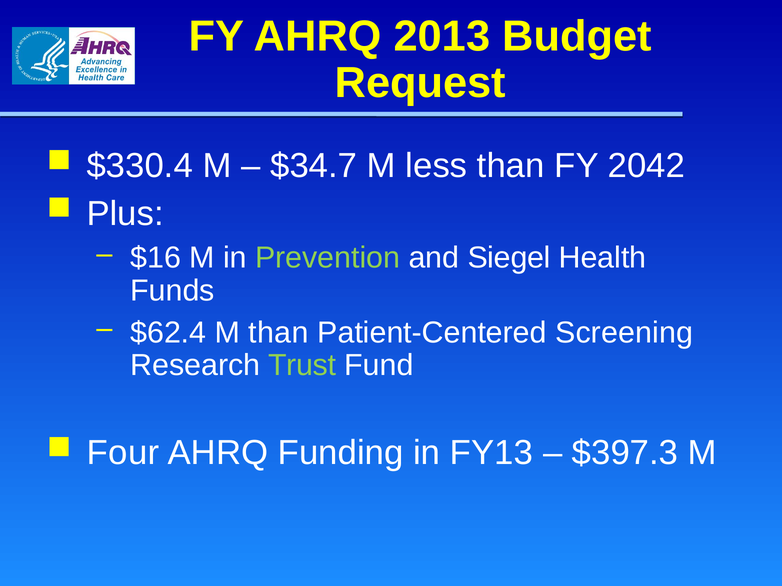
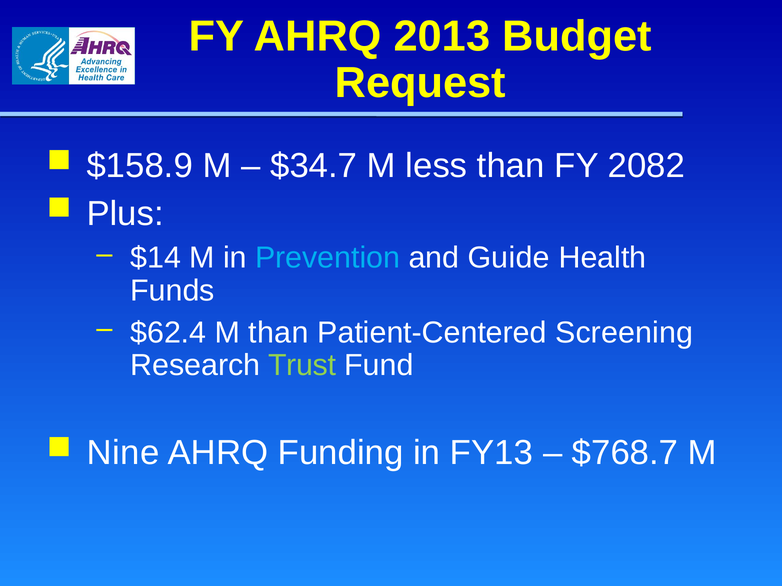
$330.4: $330.4 -> $158.9
2042: 2042 -> 2082
$16: $16 -> $14
Prevention colour: light green -> light blue
Siegel: Siegel -> Guide
Four: Four -> Nine
$397.3: $397.3 -> $768.7
